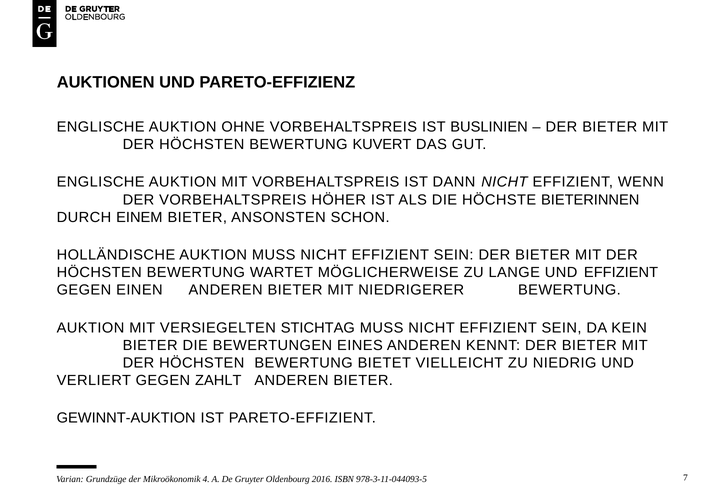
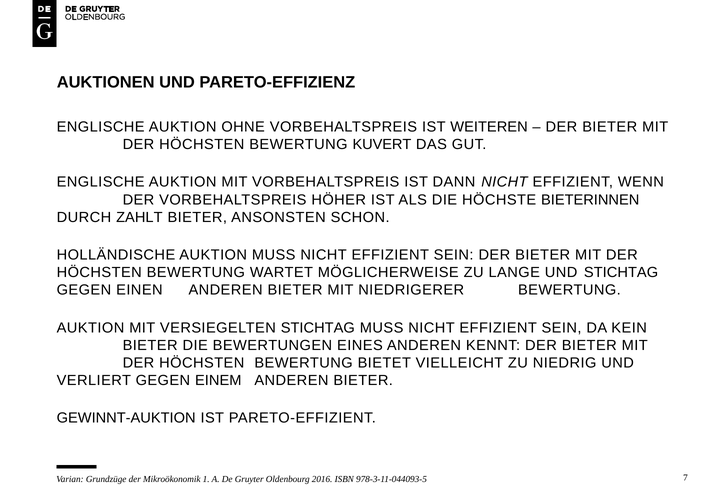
BUSLINIEN: BUSLINIEN -> WEITEREN
EINEM: EINEM -> ZAHLT
UND EFFIZIENT: EFFIZIENT -> STICHTAG
ZAHLT: ZAHLT -> EINEM
4: 4 -> 1
